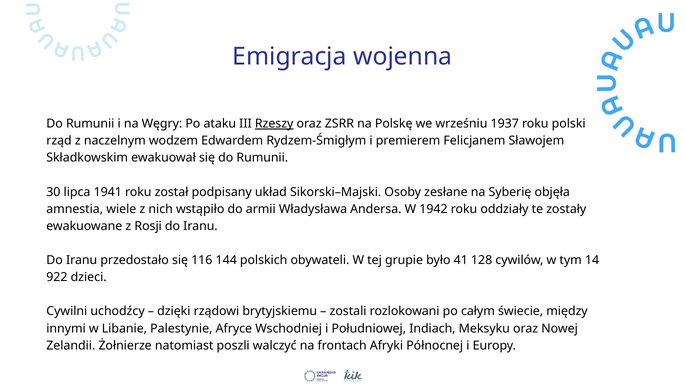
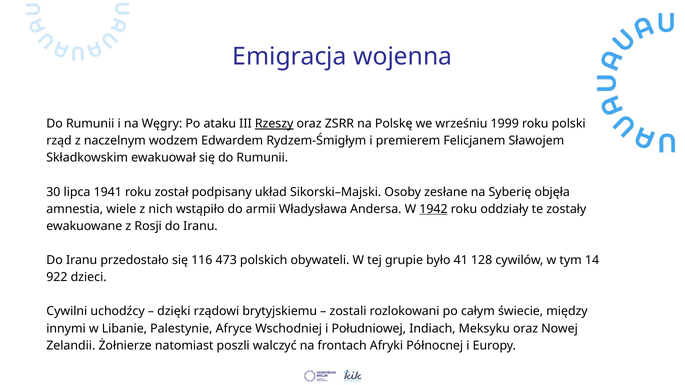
1937: 1937 -> 1999
1942 underline: none -> present
144: 144 -> 473
